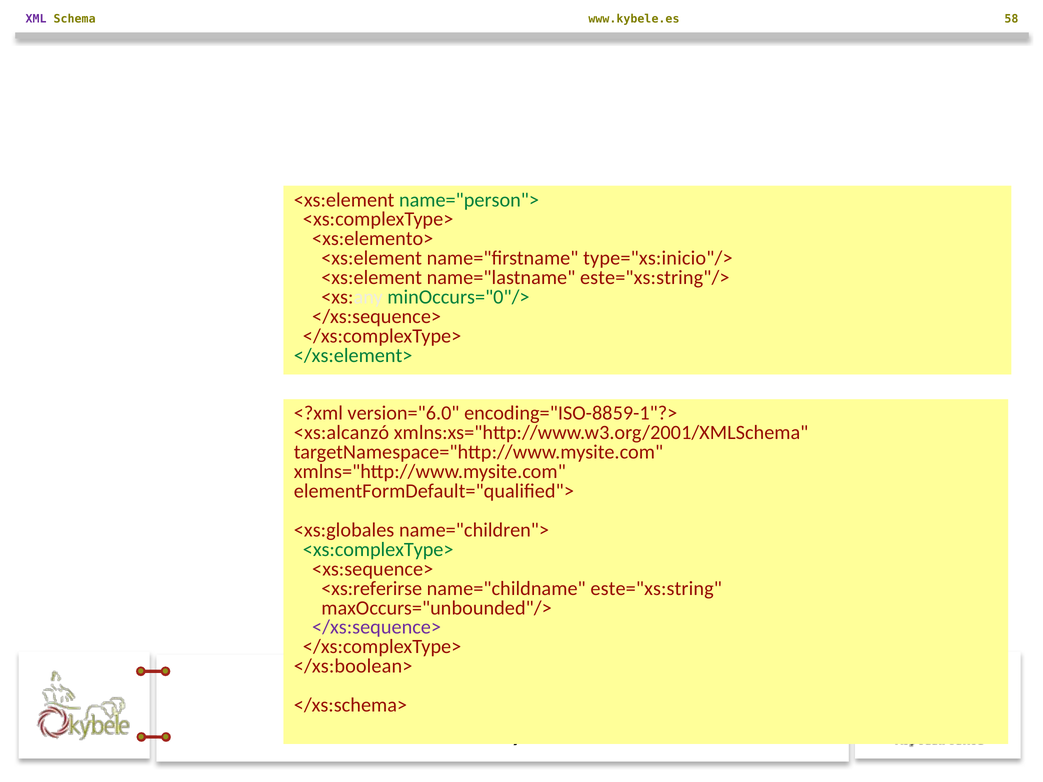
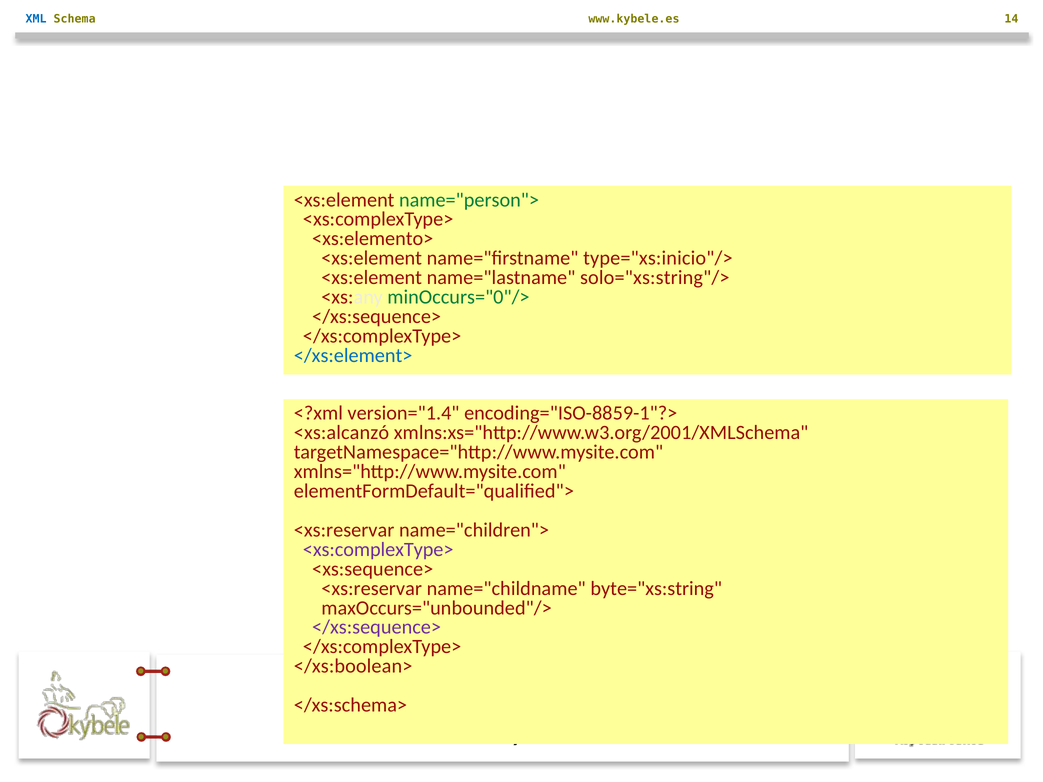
XML colour: purple -> blue
58: 58 -> 14
este="xs:string"/>: este="xs:string"/> -> solo="xs:string"/>
</xs:element> colour: green -> blue
version="6.0: version="6.0 -> version="1.4
<xs:globales at (344, 530): <xs:globales -> <xs:reservar
<xs:complexType> at (378, 550) colour: green -> purple
<xs:referirse at (372, 589): <xs:referirse -> <xs:reservar
este="xs:string: este="xs:string -> byte="xs:string
